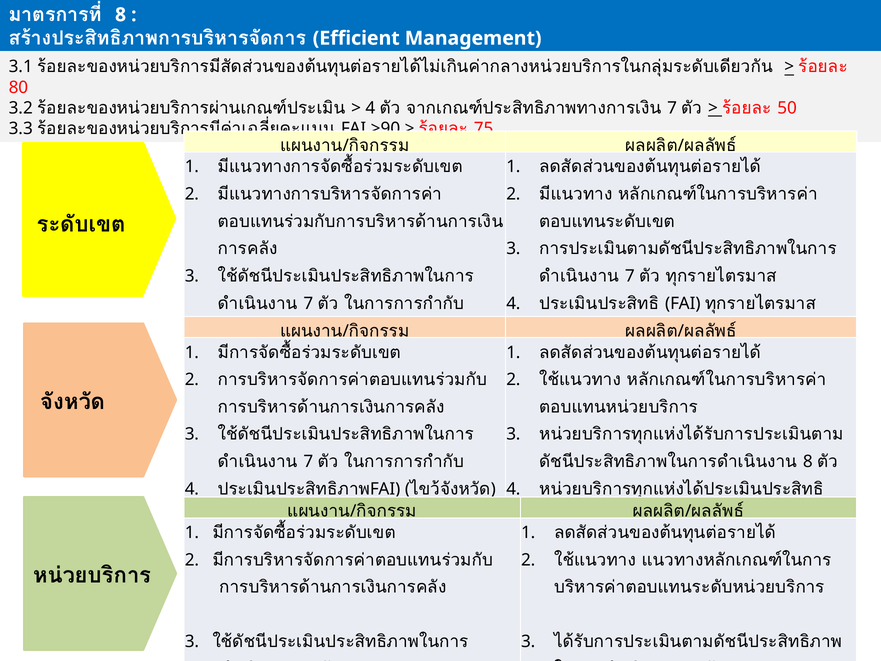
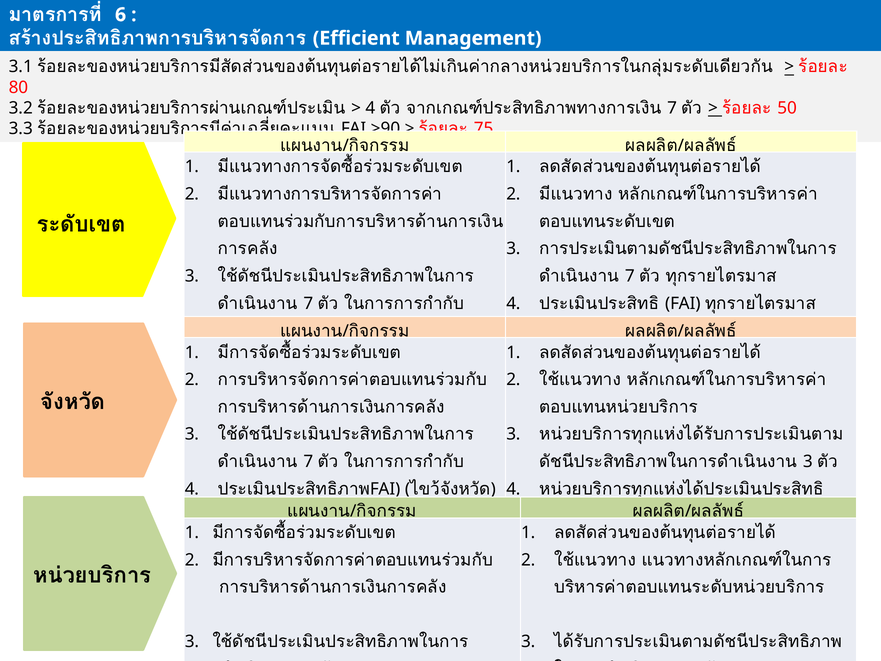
8 at (121, 15): 8 -> 6
8 at (808, 461): 8 -> 3
